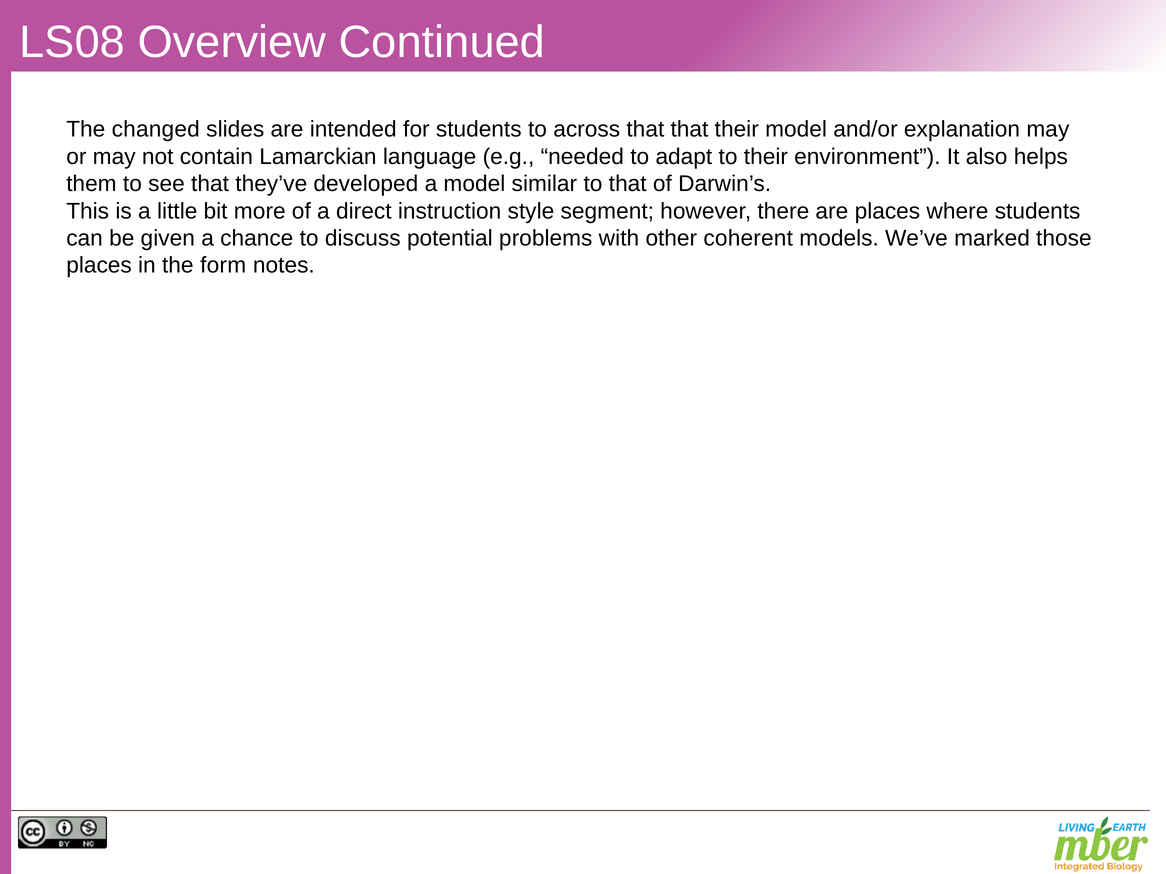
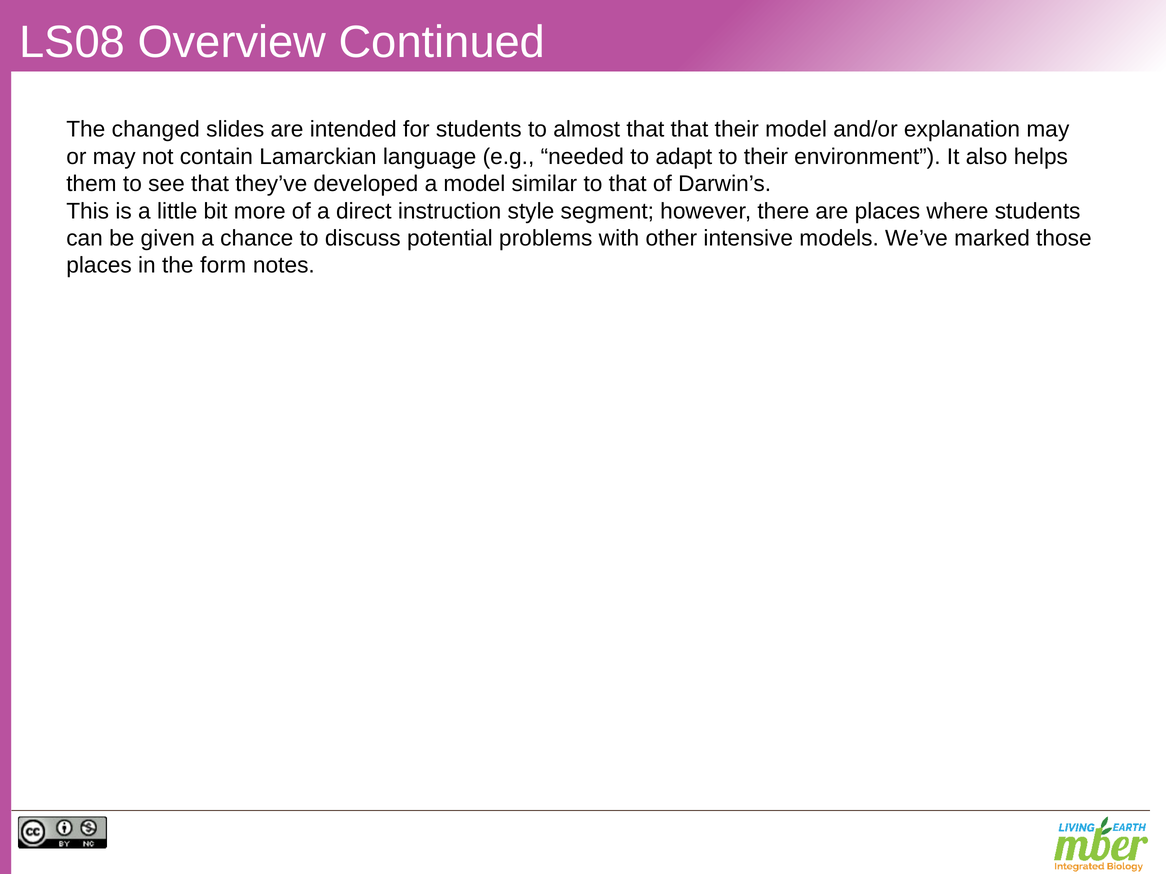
across: across -> almost
coherent: coherent -> intensive
